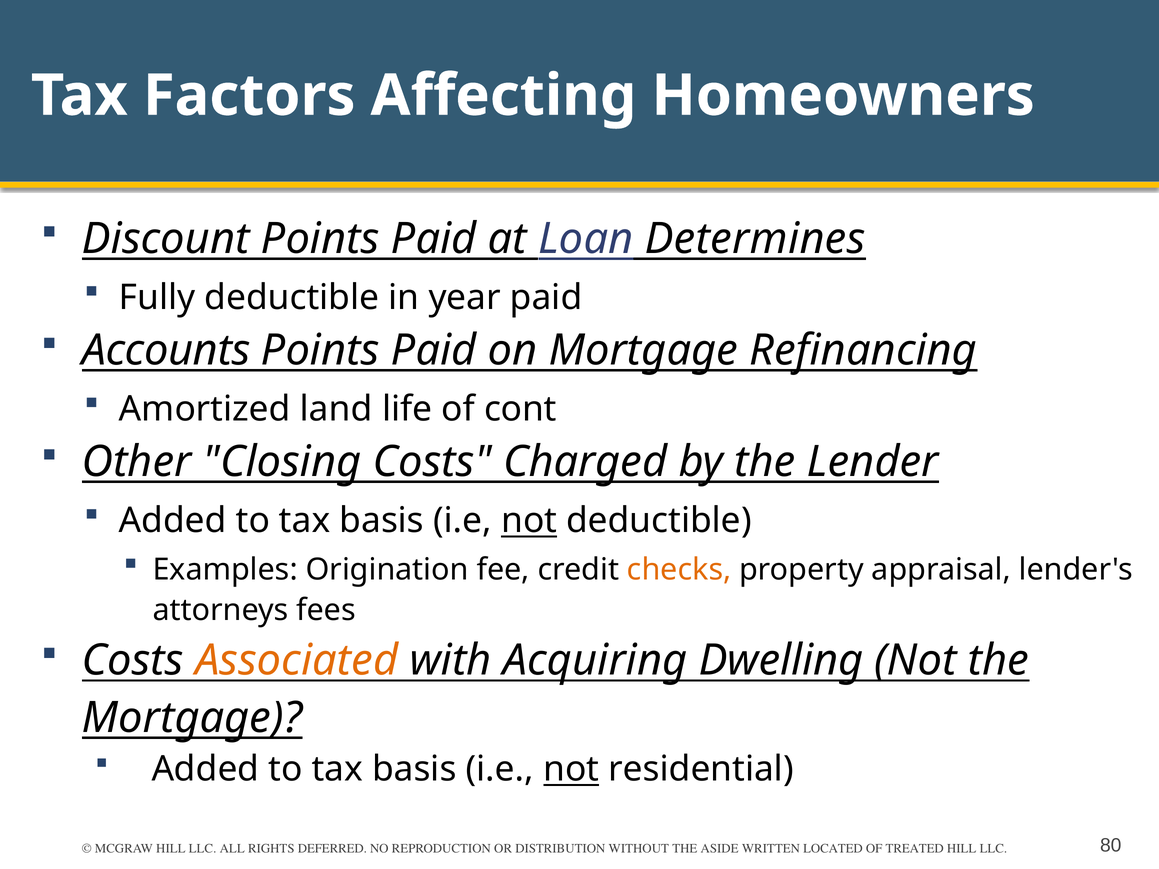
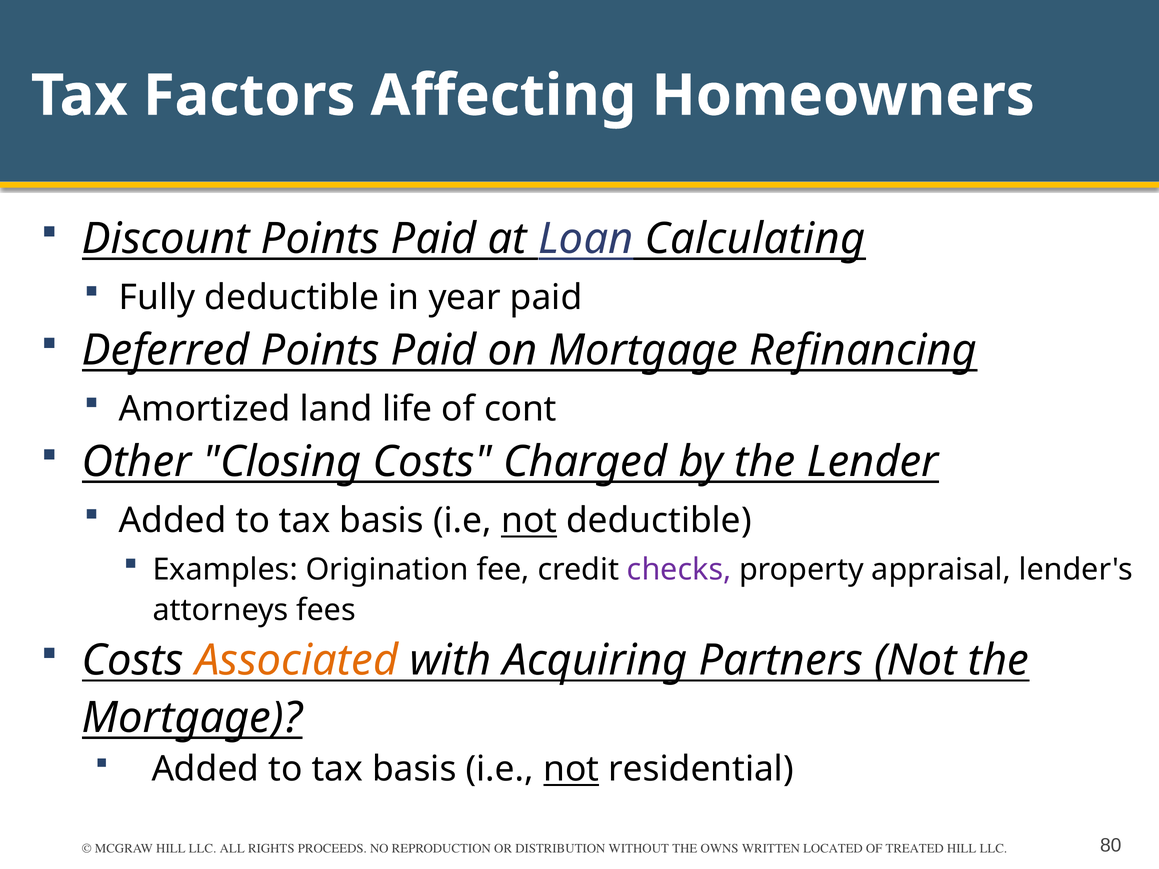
Determines: Determines -> Calculating
Accounts: Accounts -> Deferred
checks colour: orange -> purple
Dwelling: Dwelling -> Partners
DEFERRED: DEFERRED -> PROCEEDS
ASIDE: ASIDE -> OWNS
